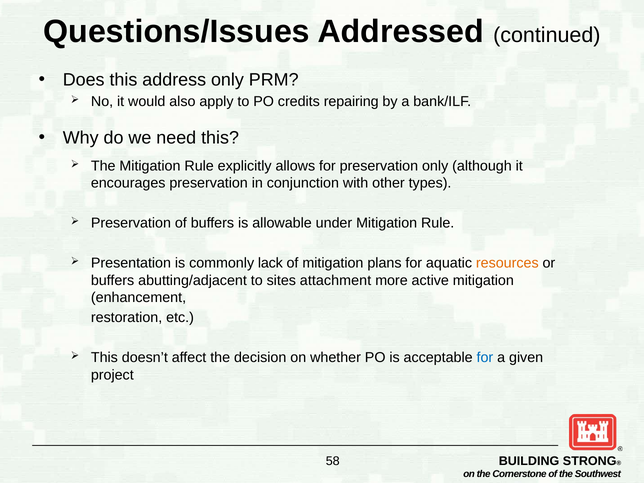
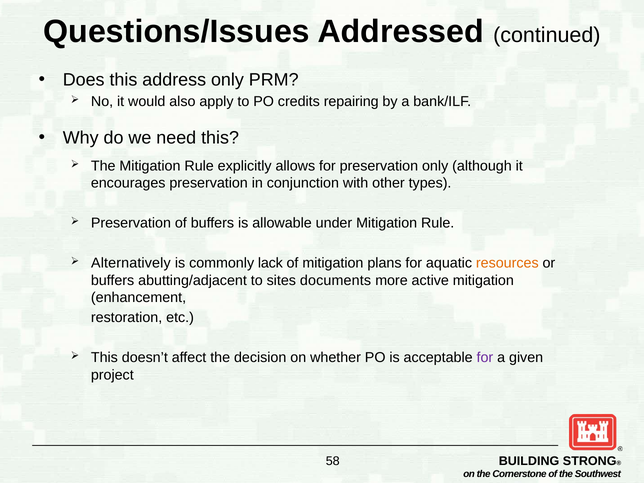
Presentation: Presentation -> Alternatively
attachment: attachment -> documents
for at (485, 358) colour: blue -> purple
